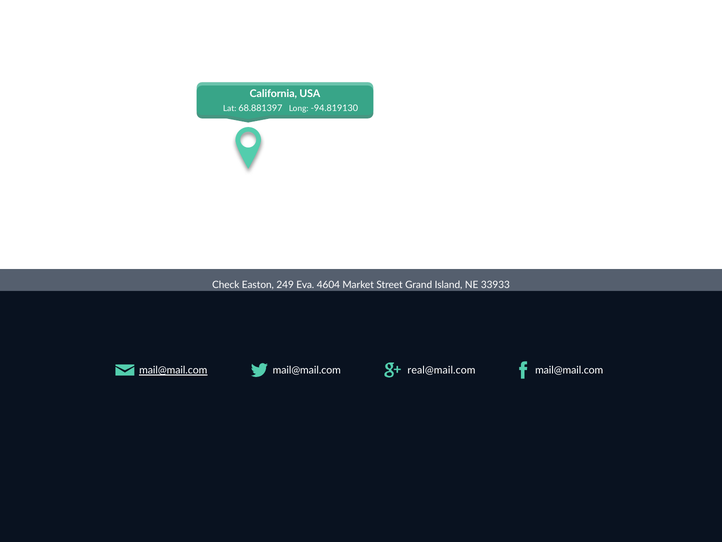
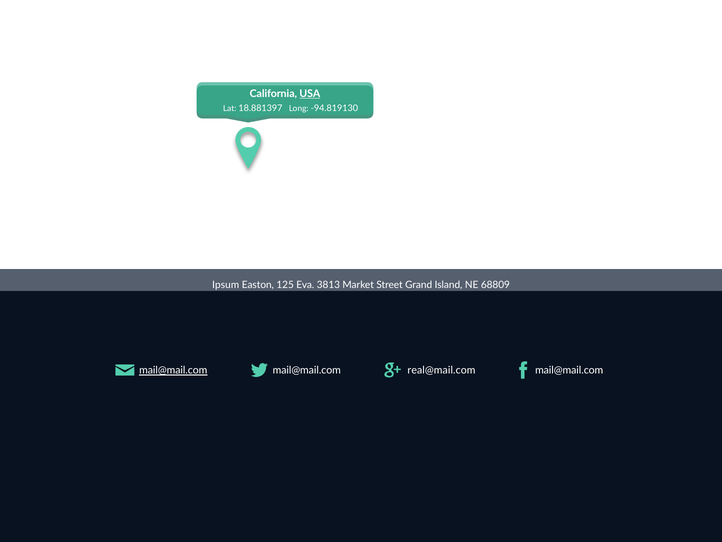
USA underline: none -> present
68.881397: 68.881397 -> 18.881397
Check: Check -> Ipsum
249: 249 -> 125
4604: 4604 -> 3813
33933: 33933 -> 68809
